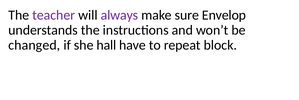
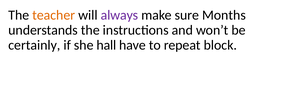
teacher colour: purple -> orange
Envelop: Envelop -> Months
changed: changed -> certainly
